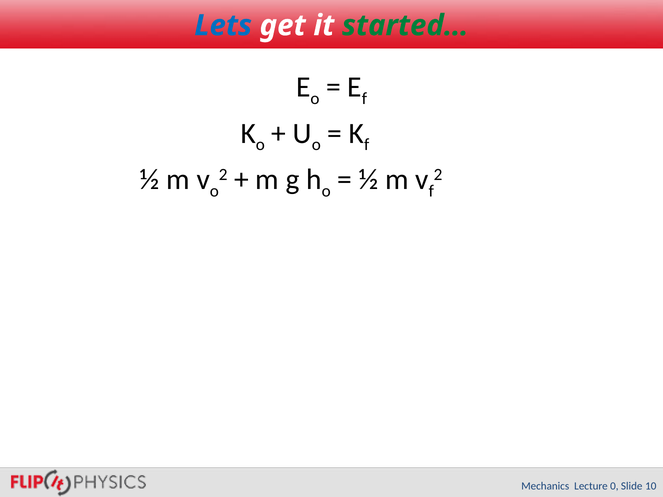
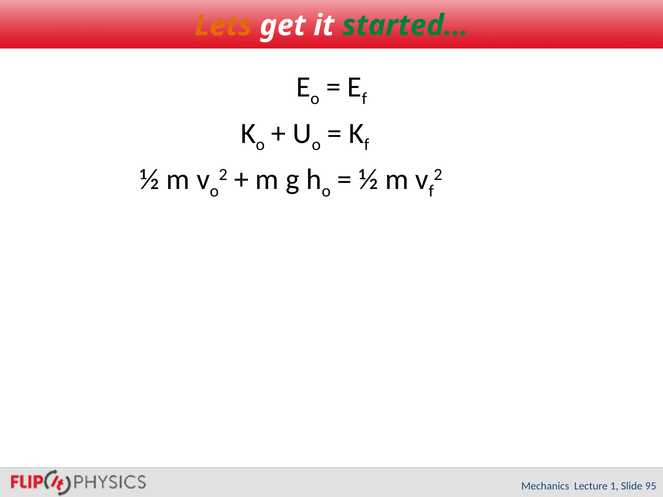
Lets colour: blue -> orange
0: 0 -> 1
10: 10 -> 95
